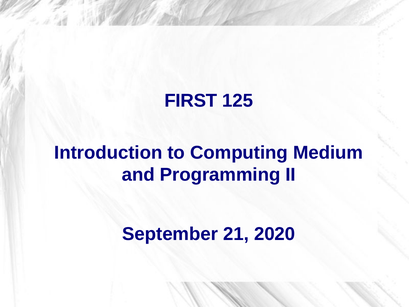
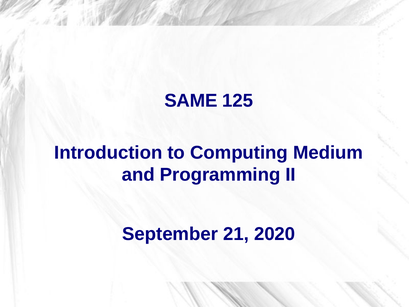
FIRST: FIRST -> SAME
